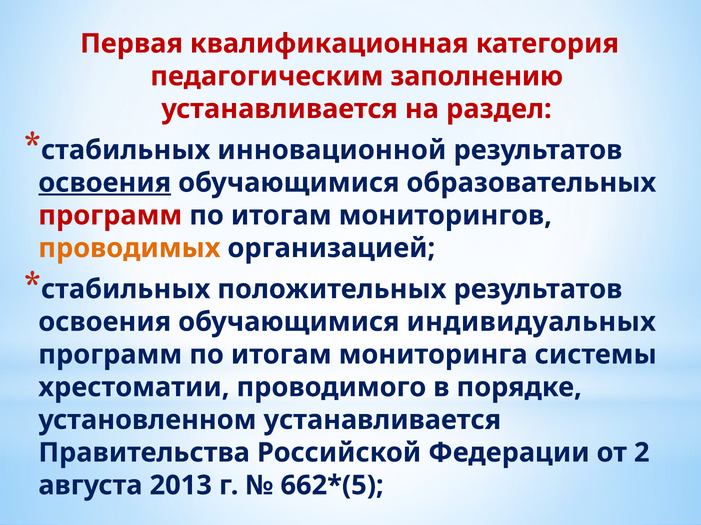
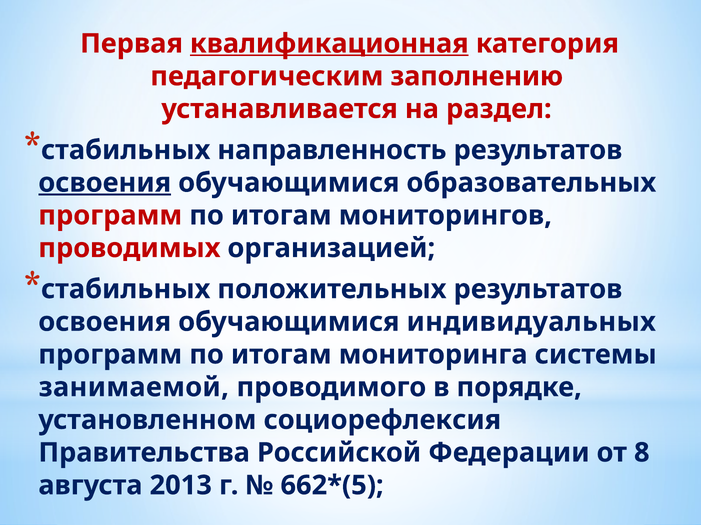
квалификационная underline: none -> present
инновационной: инновационной -> направленность
проводимых colour: orange -> red
хрестоматии: хрестоматии -> занимаемой
установленном устанавливается: устанавливается -> социорефлексия
2: 2 -> 8
